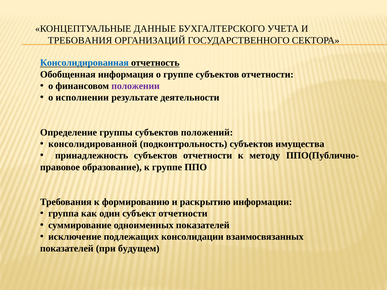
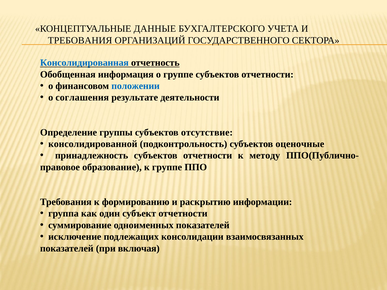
положении colour: purple -> blue
исполнении: исполнении -> соглашения
положений: положений -> отсутствие
имущества: имущества -> оценочные
будущем: будущем -> включая
